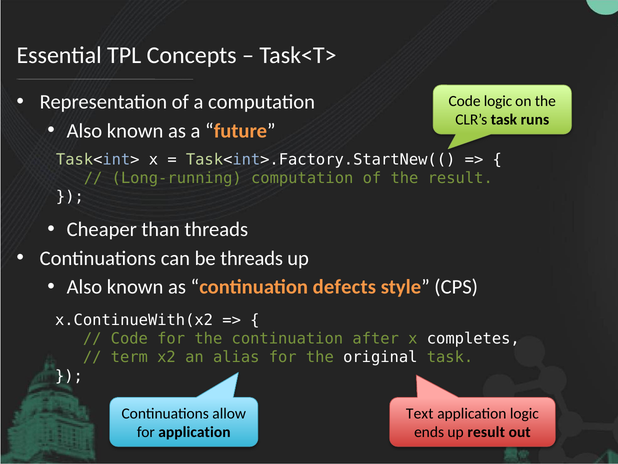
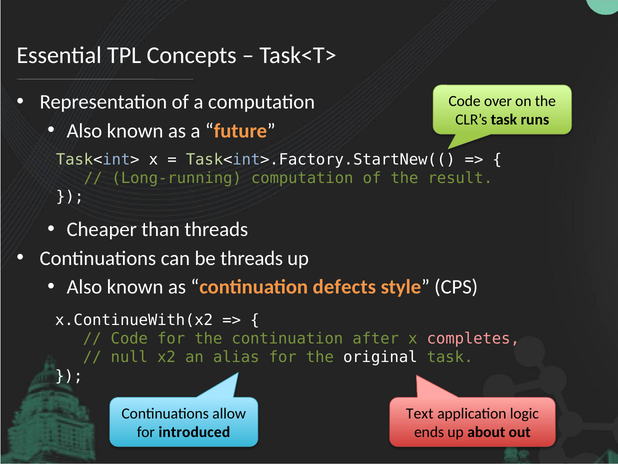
Code logic: logic -> over
completes colour: white -> pink
term: term -> null
for application: application -> introduced
up result: result -> about
